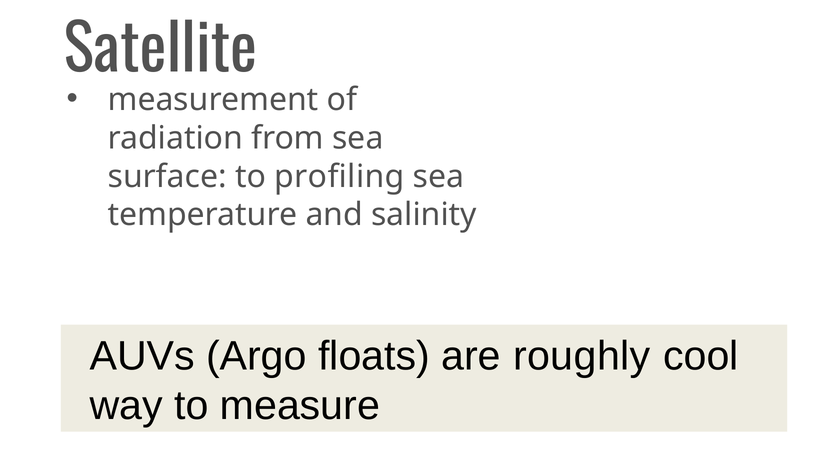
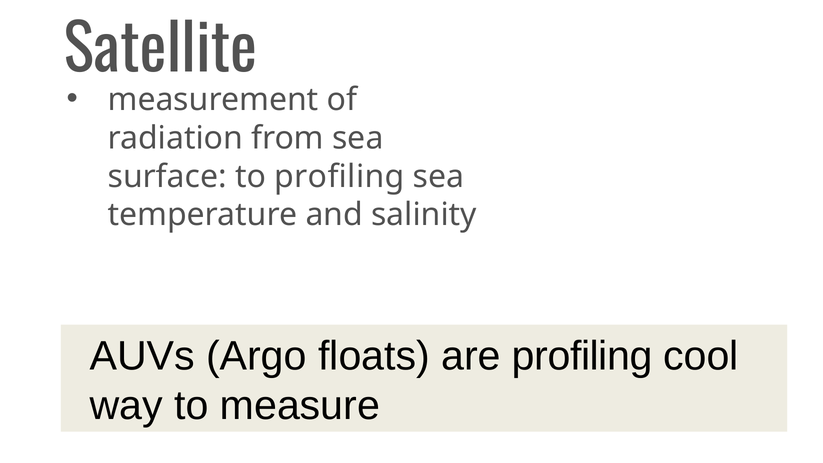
are roughly: roughly -> profiling
